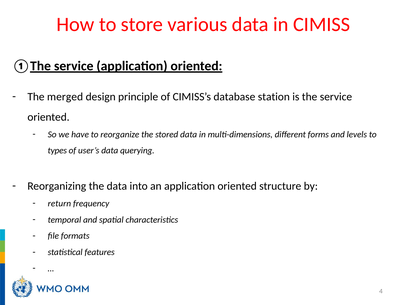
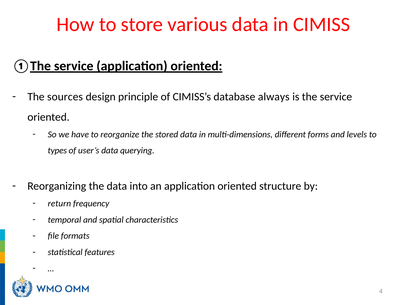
merged: merged -> sources
station: station -> always
